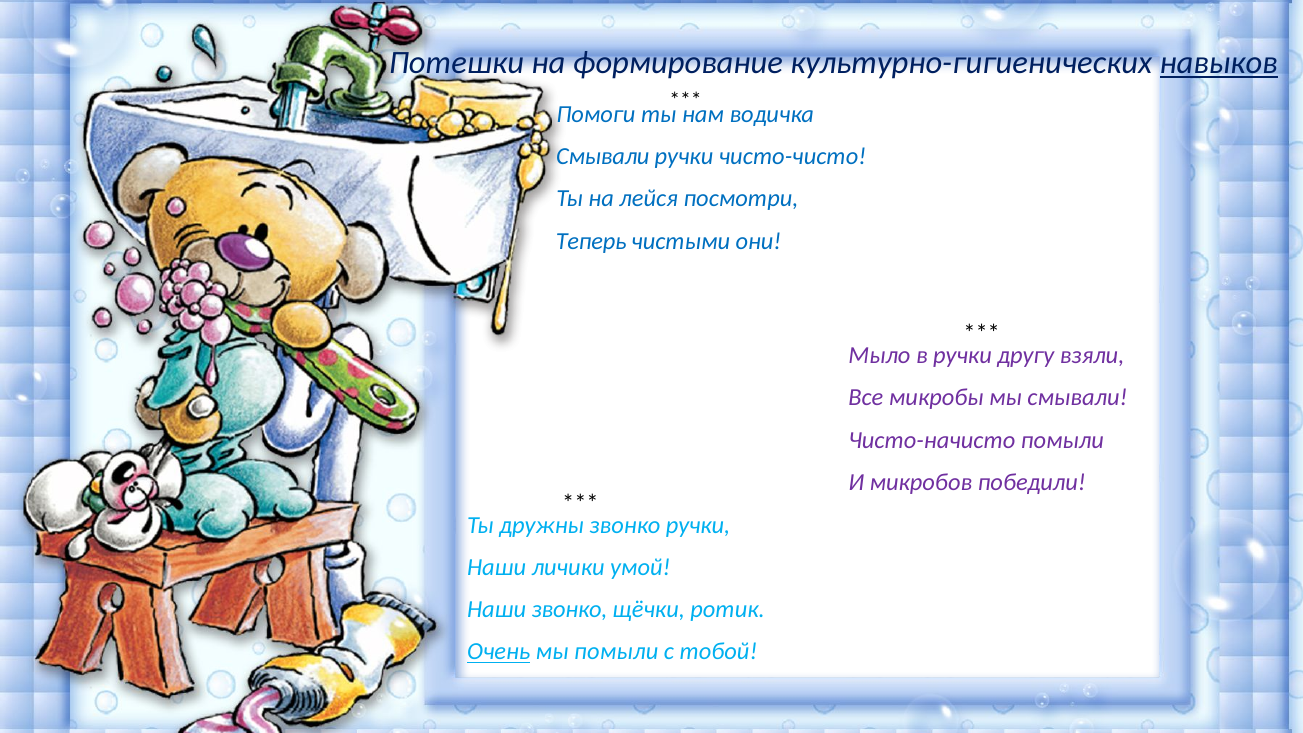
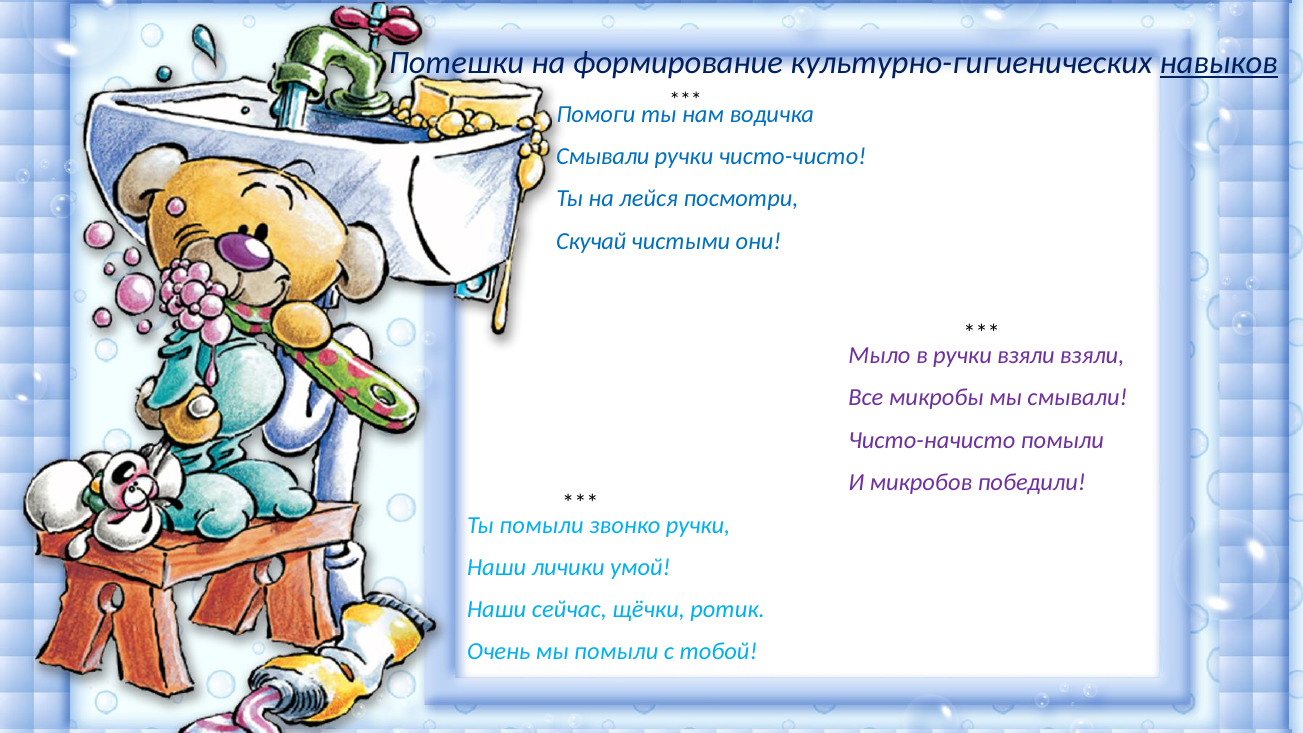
Теперь: Теперь -> Скучай
ручки другу: другу -> взяли
Ты дружны: дружны -> помыли
Наши звонко: звонко -> сейчас
Очень underline: present -> none
